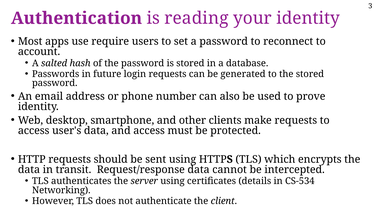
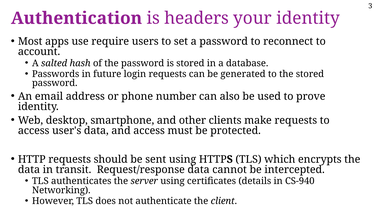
reading: reading -> headers
CS-534: CS-534 -> CS-940
